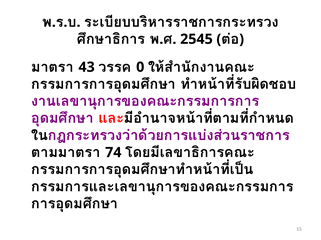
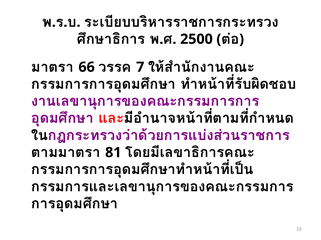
2545: 2545 -> 2500
43: 43 -> 66
0: 0 -> 7
74: 74 -> 81
